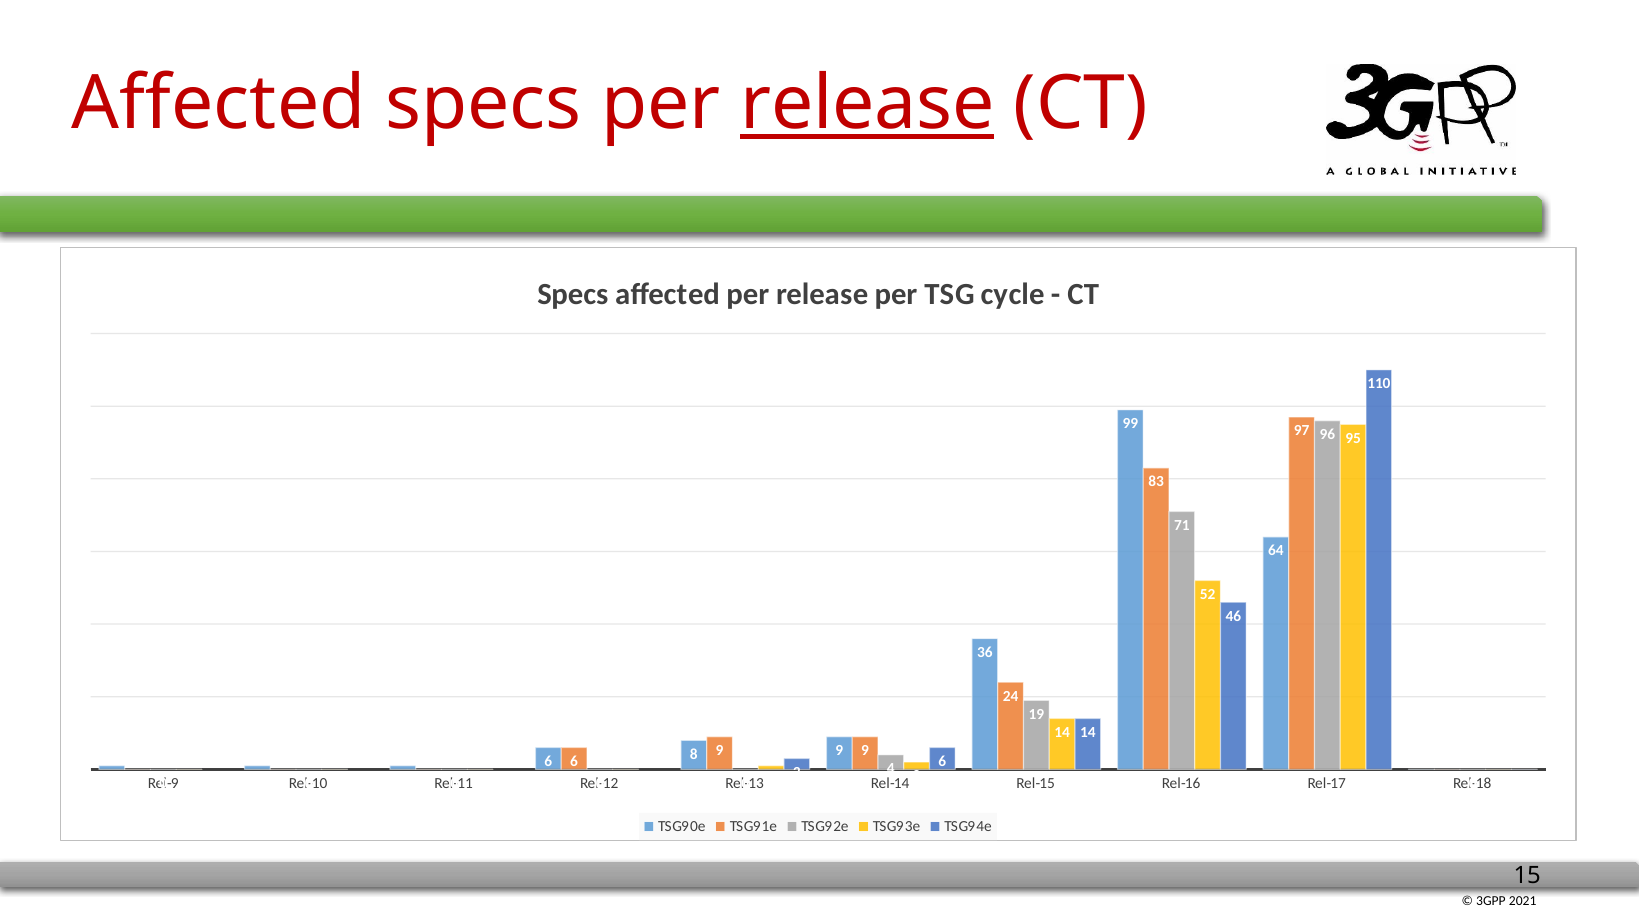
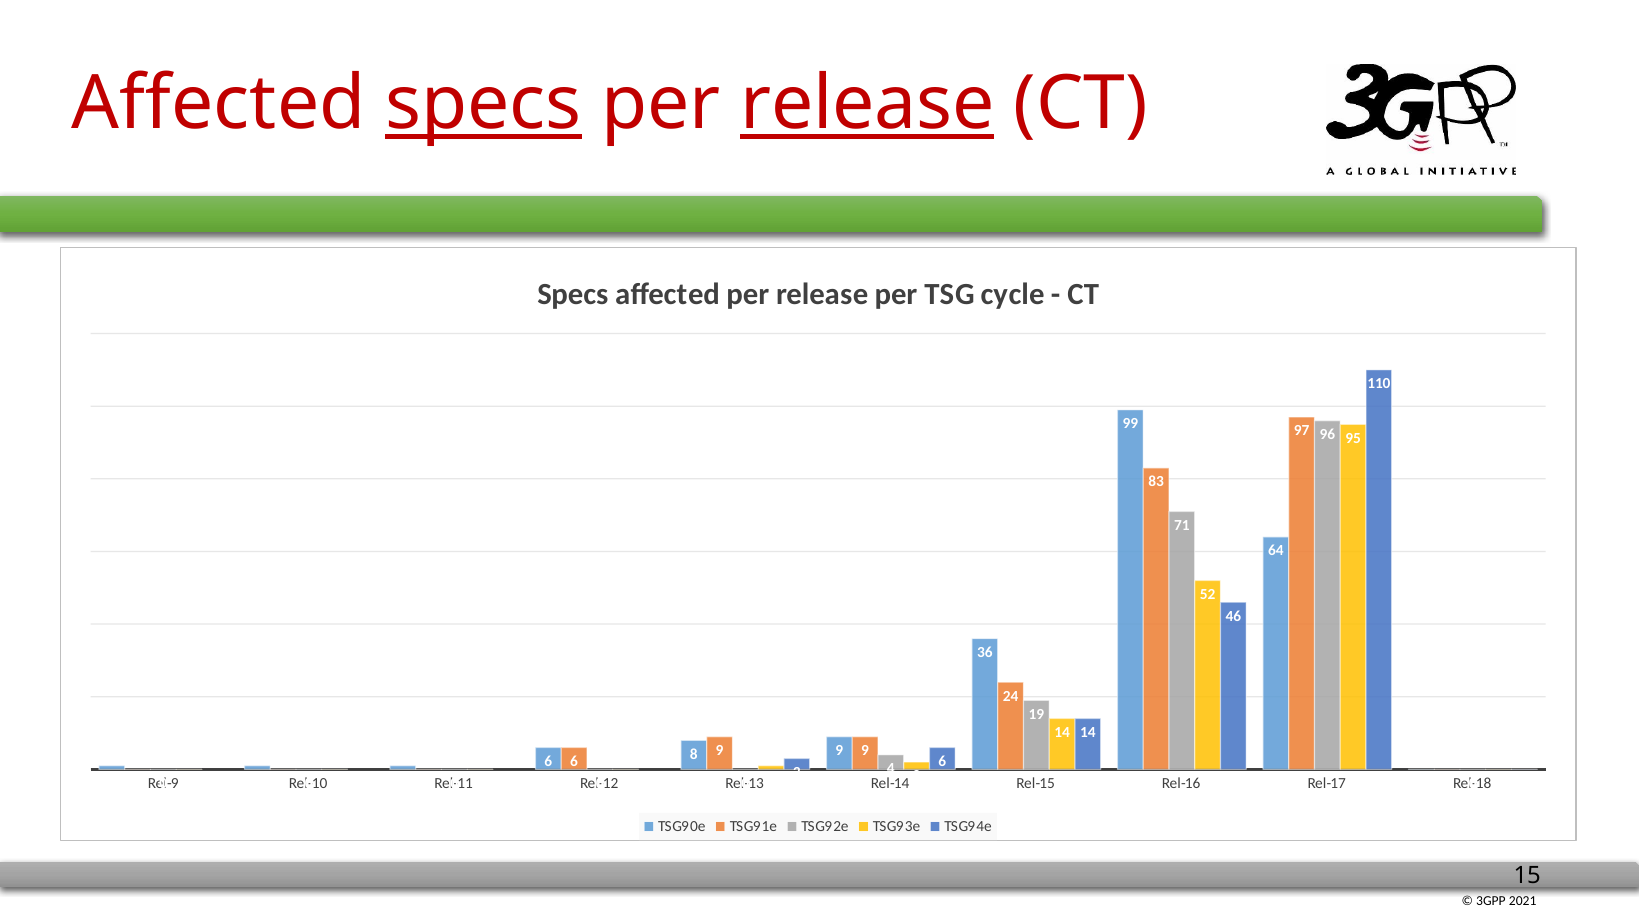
specs at (483, 104) underline: none -> present
